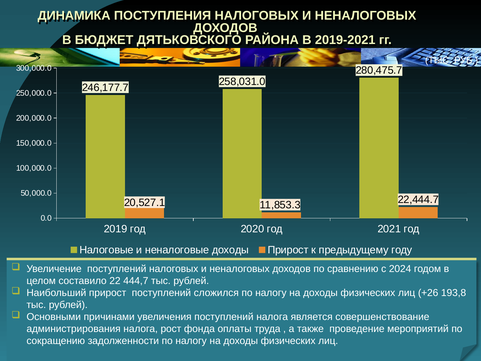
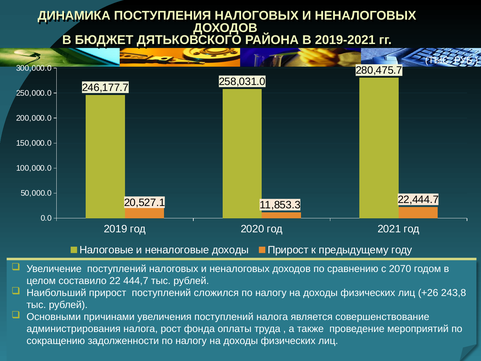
2024: 2024 -> 2070
193,8: 193,8 -> 243,8
